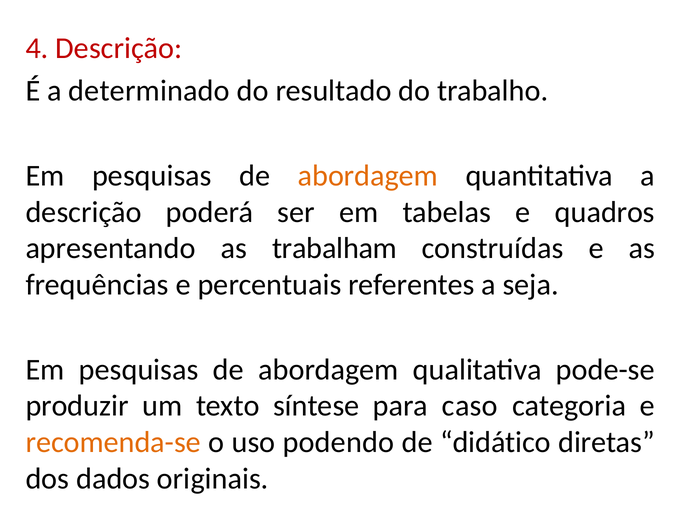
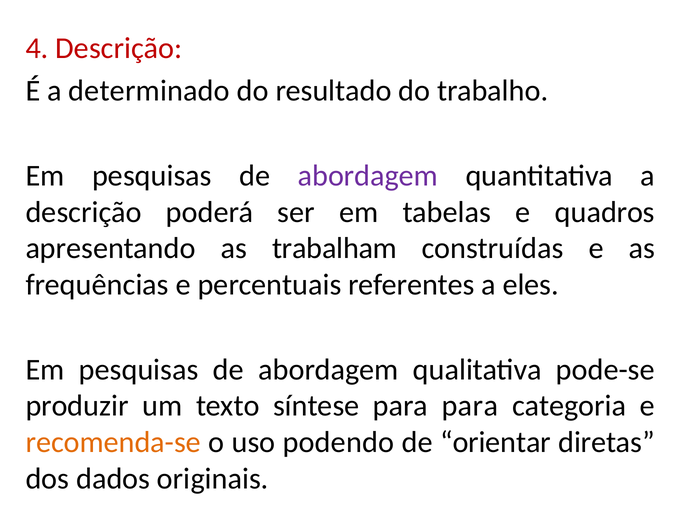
abordagem at (368, 176) colour: orange -> purple
seja: seja -> eles
para caso: caso -> para
didático: didático -> orientar
